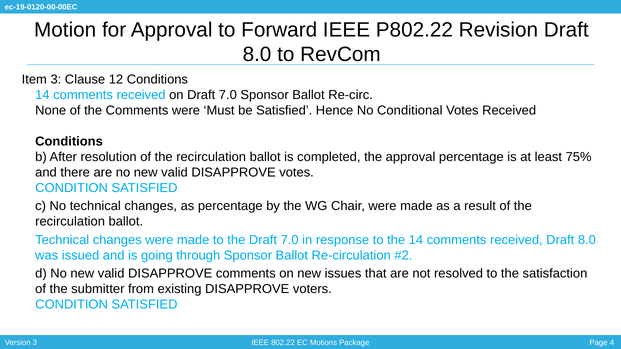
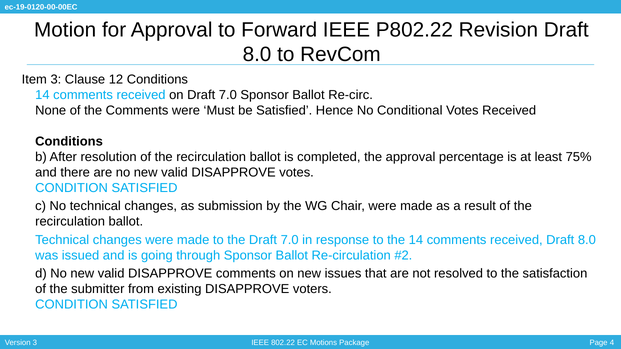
as percentage: percentage -> submission
